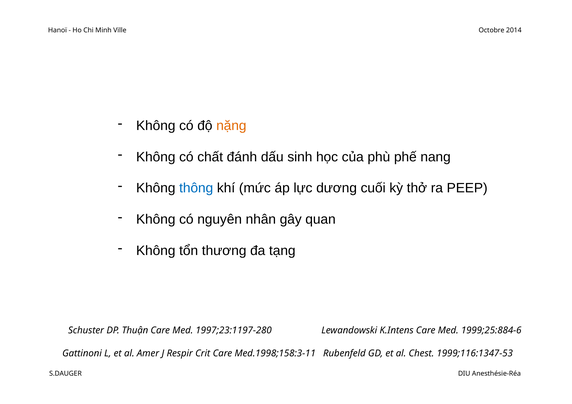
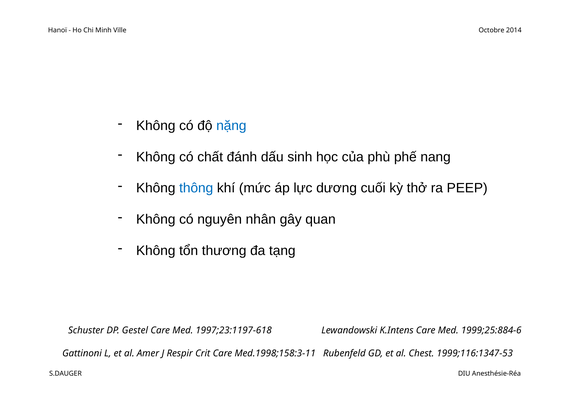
nặng colour: orange -> blue
Thuận: Thuận -> Gestel
1997;23:1197-280: 1997;23:1197-280 -> 1997;23:1197-618
